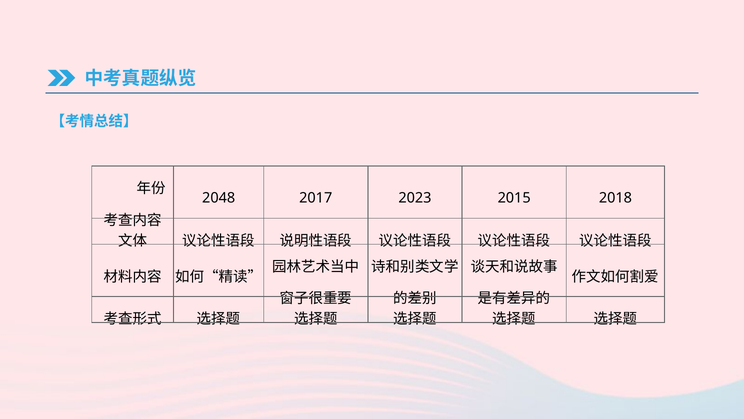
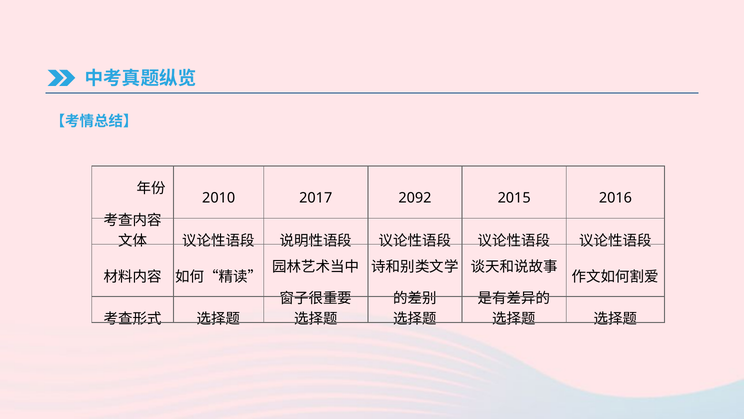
2048: 2048 -> 2010
2023: 2023 -> 2092
2018: 2018 -> 2016
